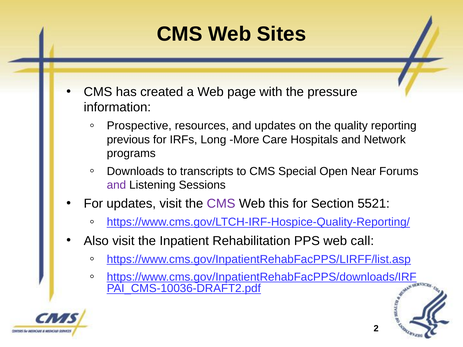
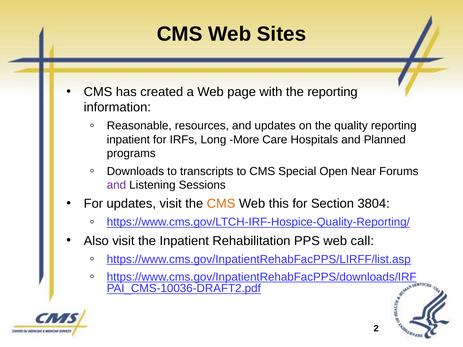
the pressure: pressure -> reporting
Prospective: Prospective -> Reasonable
previous at (128, 140): previous -> inpatient
Network: Network -> Planned
CMS at (221, 204) colour: purple -> orange
5521: 5521 -> 3804
